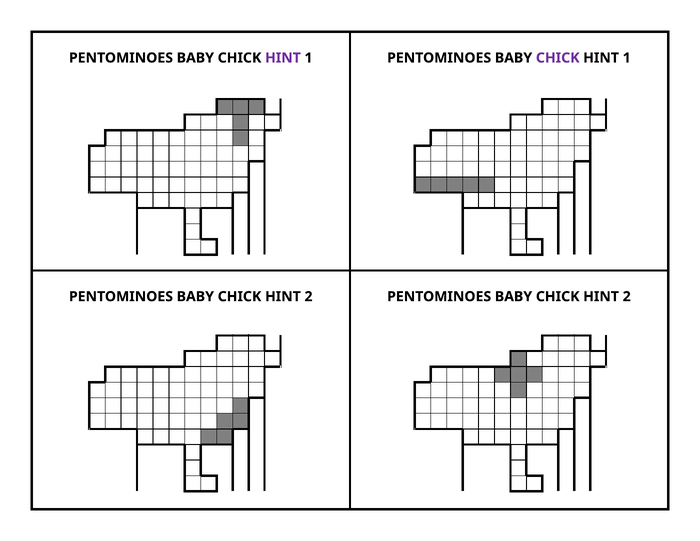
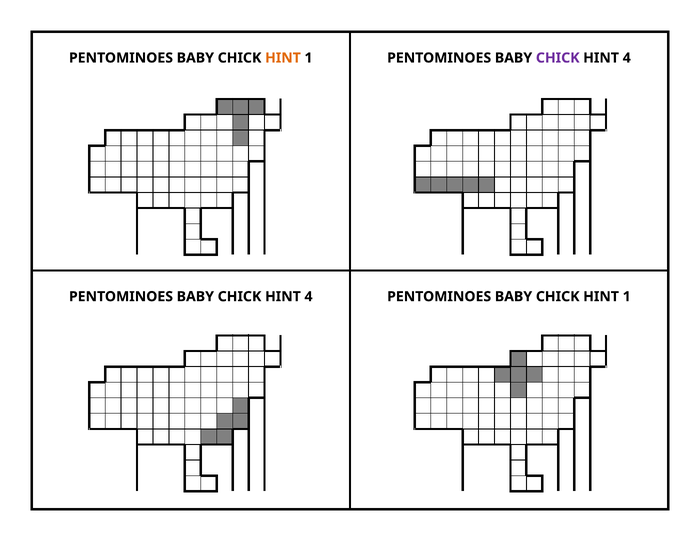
HINT at (283, 58) colour: purple -> orange
1 at (627, 58): 1 -> 4
2 at (309, 297): 2 -> 4
2 at (627, 297): 2 -> 1
